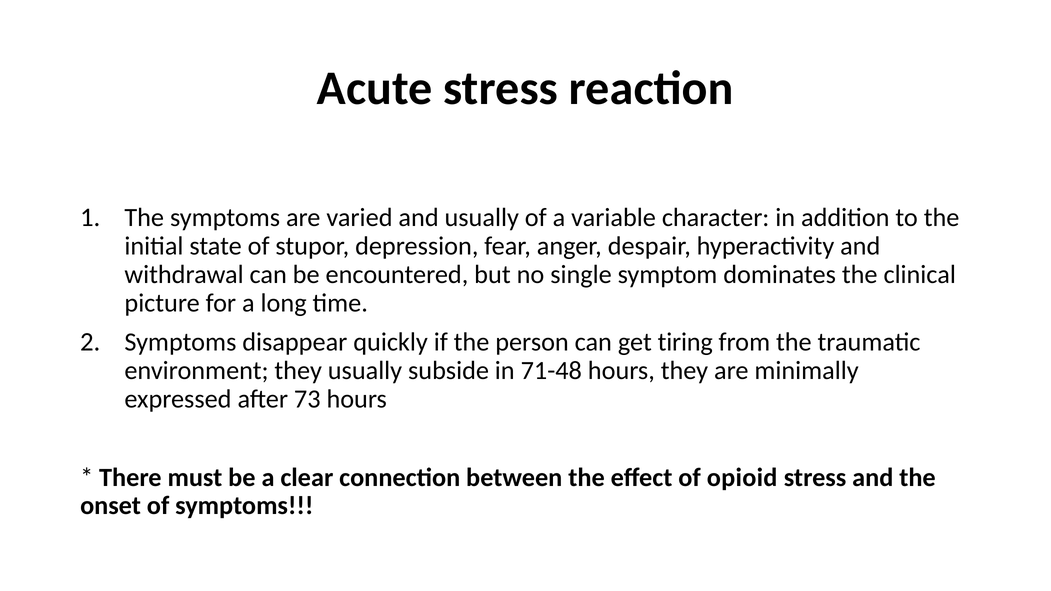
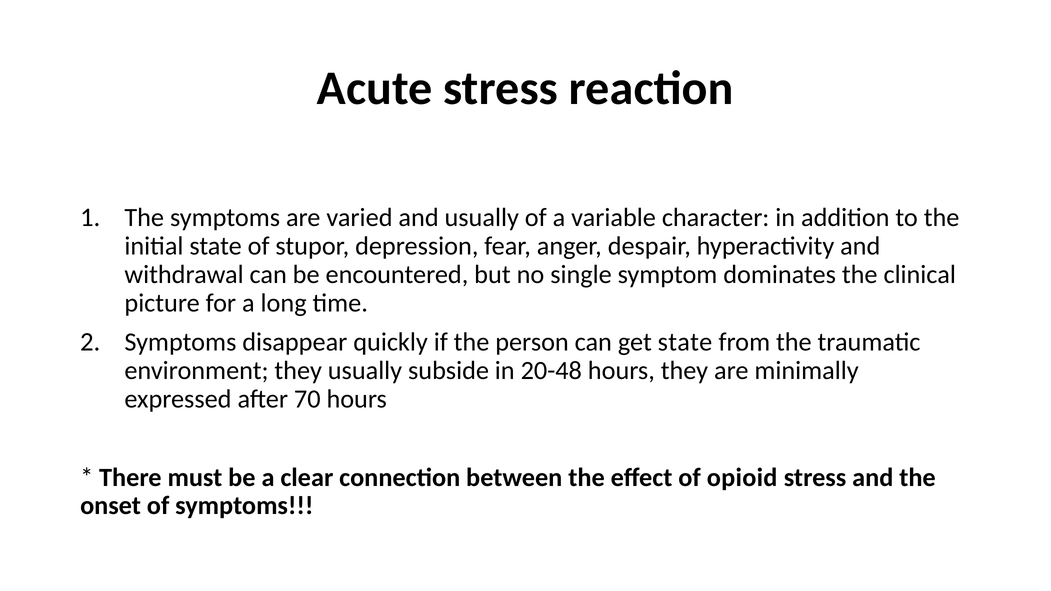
get tiring: tiring -> state
71-48: 71-48 -> 20-48
73: 73 -> 70
